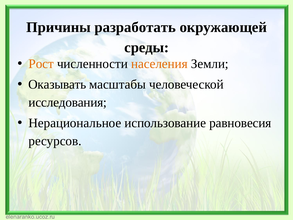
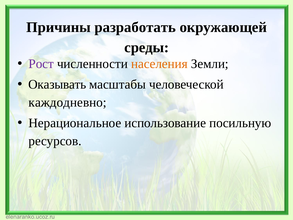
Рост colour: orange -> purple
исследования: исследования -> каждодневно
равновесия: равновесия -> посильную
